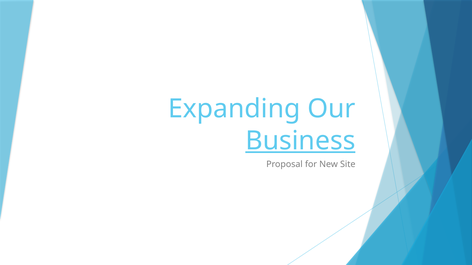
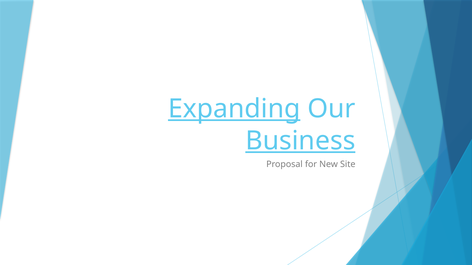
Expanding underline: none -> present
